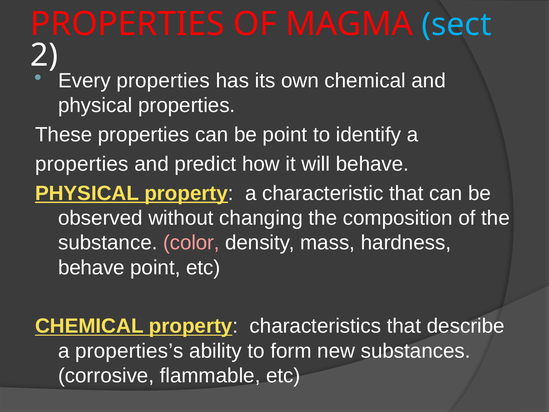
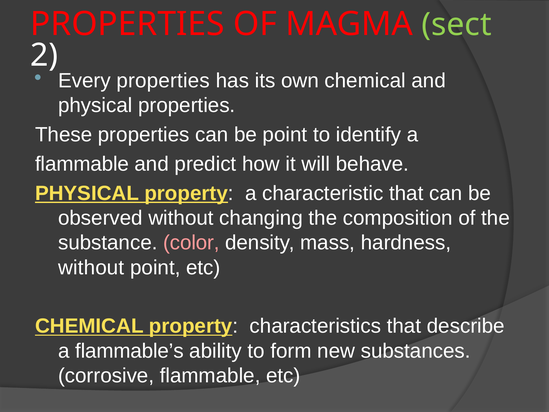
sect colour: light blue -> light green
properties at (82, 164): properties -> flammable
behave at (91, 267): behave -> without
properties’s: properties’s -> flammable’s
